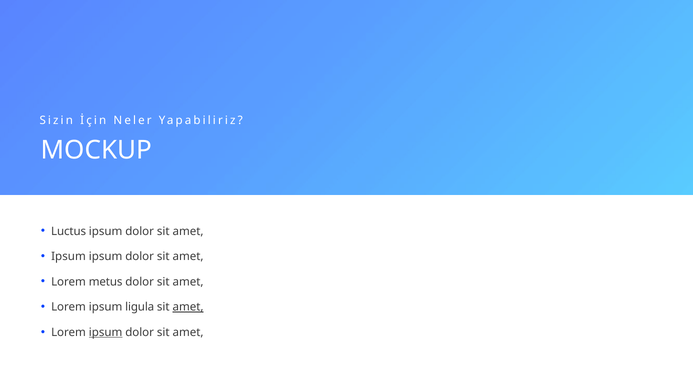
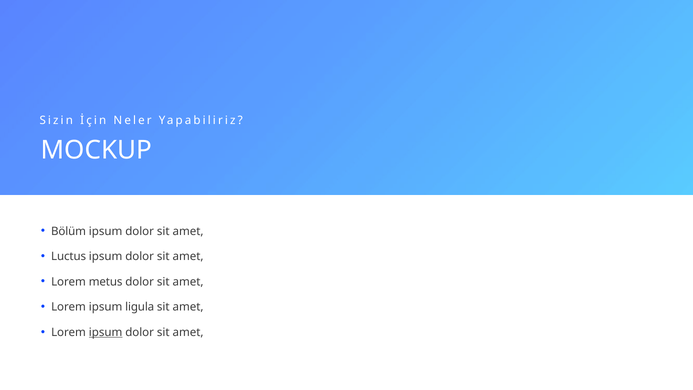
Luctus: Luctus -> Bölüm
Ipsum at (68, 256): Ipsum -> Luctus
amet at (188, 307) underline: present -> none
